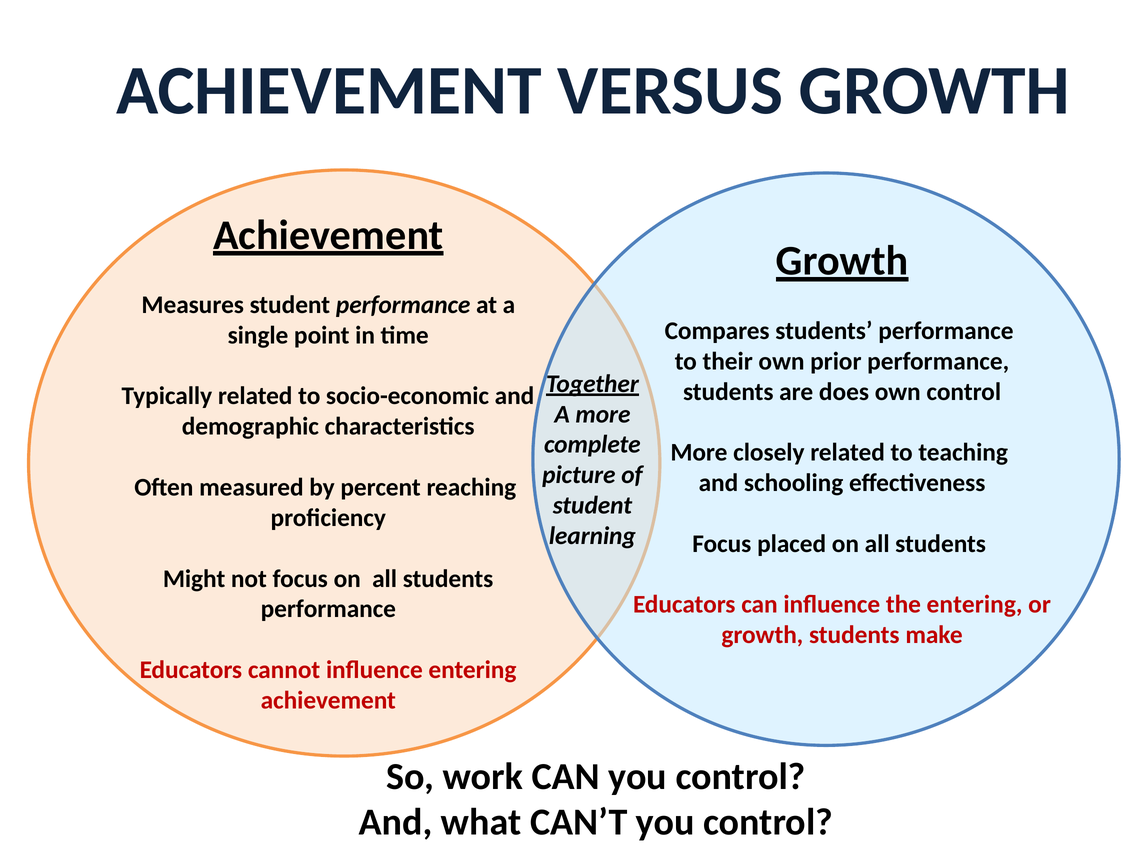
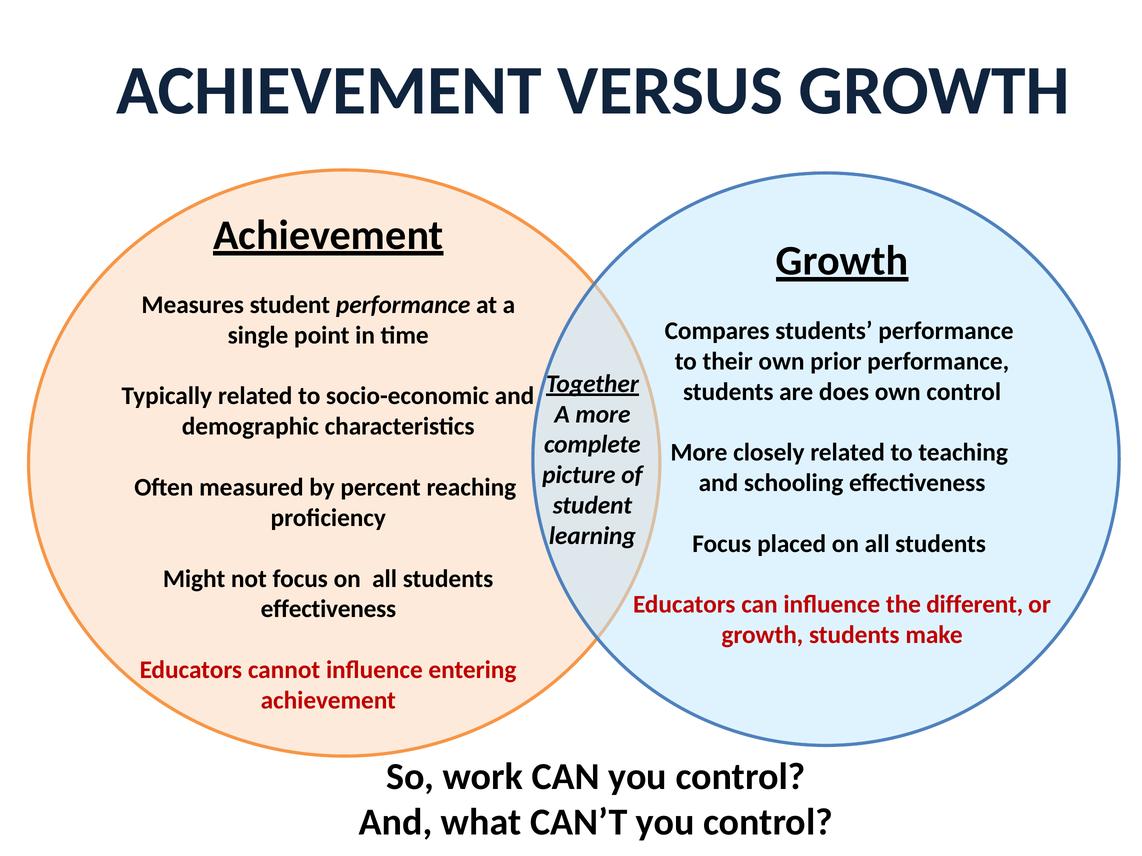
the entering: entering -> different
performance at (328, 609): performance -> effectiveness
